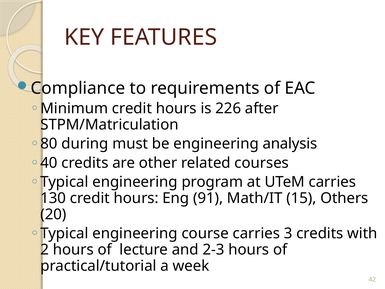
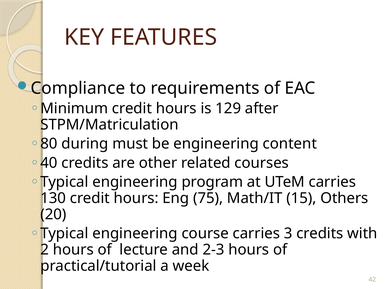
226: 226 -> 129
analysis: analysis -> content
91: 91 -> 75
